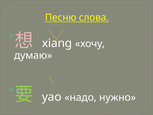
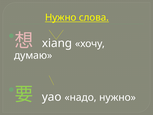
Песню at (61, 17): Песню -> Нужно
